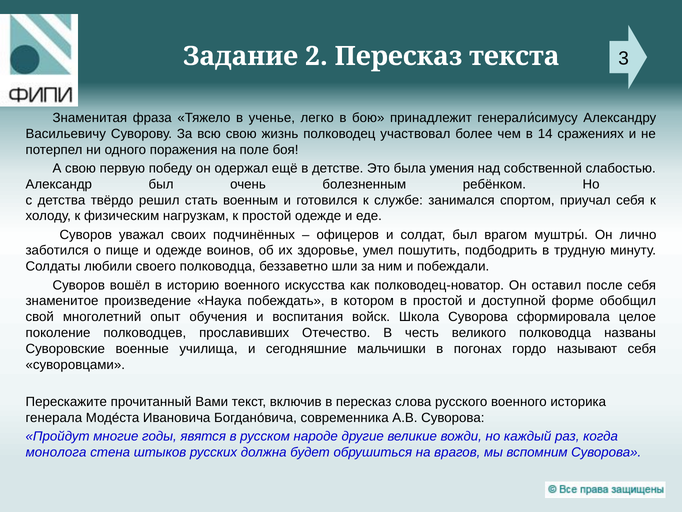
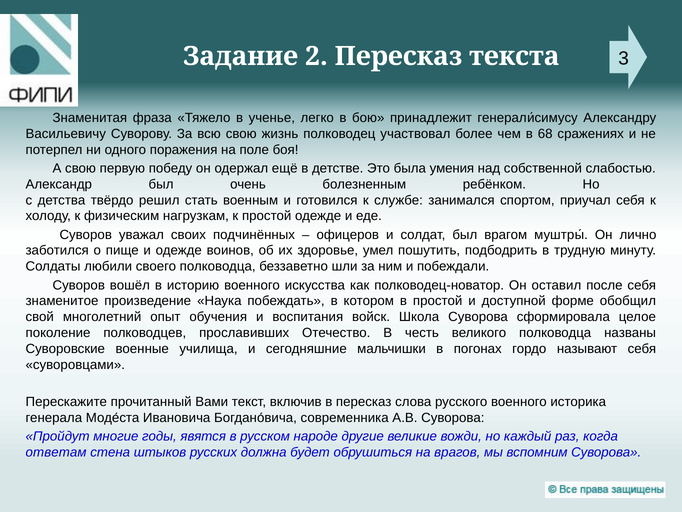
14: 14 -> 68
монолога: монолога -> ответам
